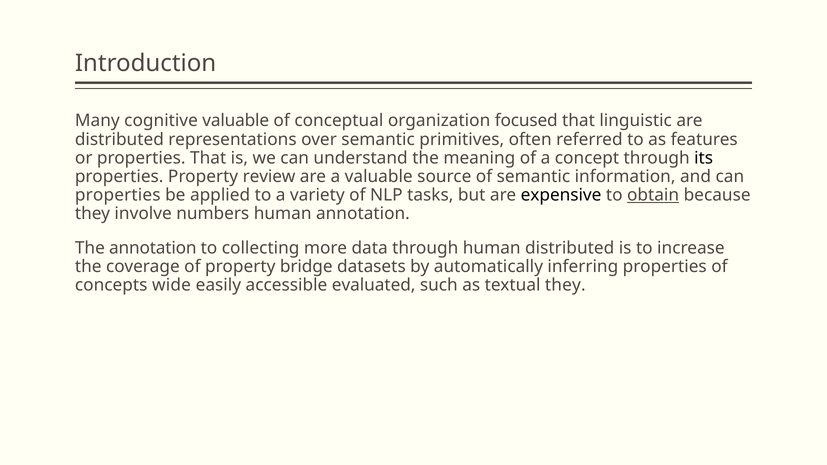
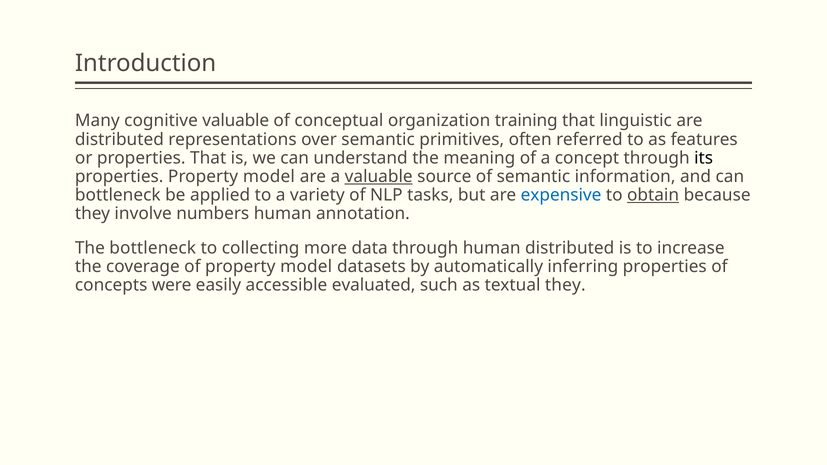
focused: focused -> training
properties Property review: review -> model
valuable at (379, 177) underline: none -> present
properties at (118, 195): properties -> bottleneck
expensive colour: black -> blue
The annotation: annotation -> bottleneck
of property bridge: bridge -> model
wide: wide -> were
